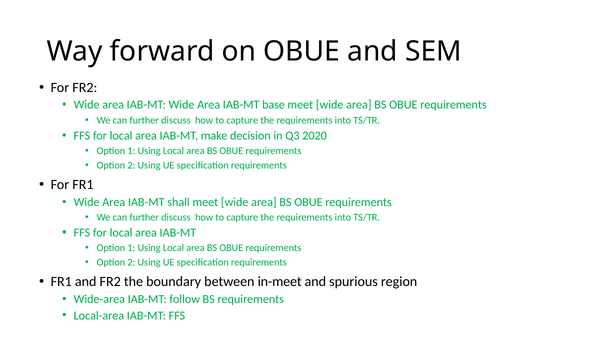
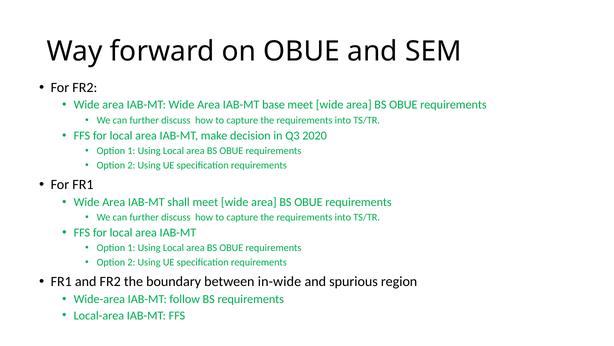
in-meet: in-meet -> in-wide
